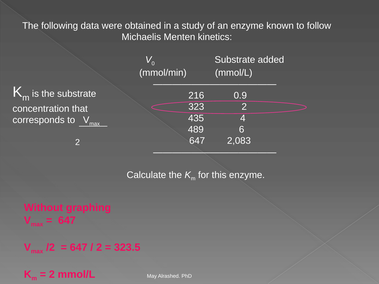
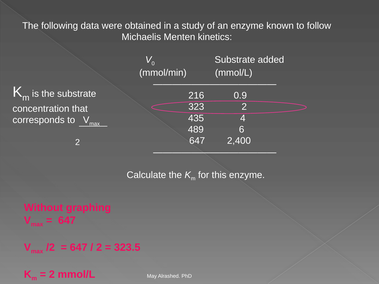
2,083: 2,083 -> 2,400
